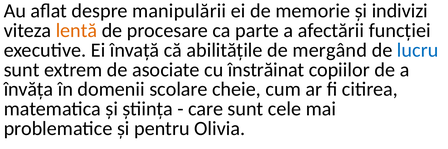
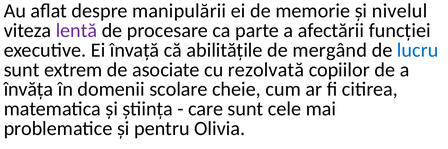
indivizi: indivizi -> nivelul
lentă colour: orange -> purple
înstrăinat: înstrăinat -> rezolvată
